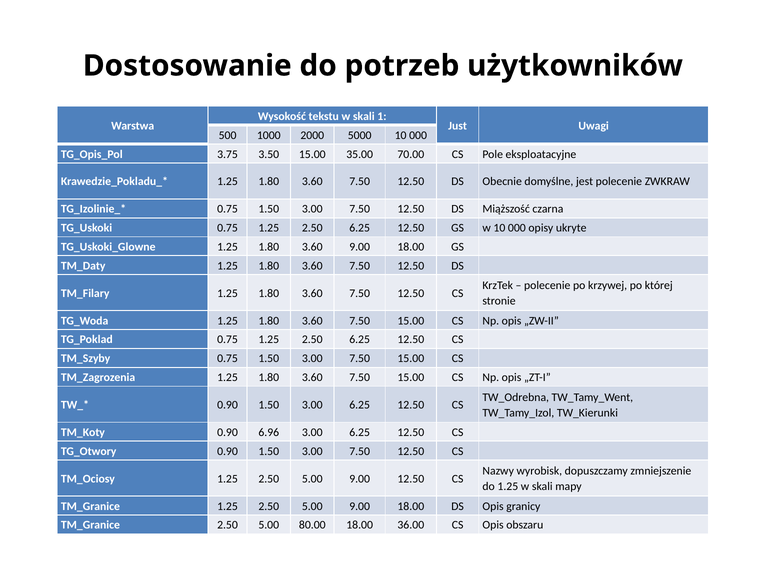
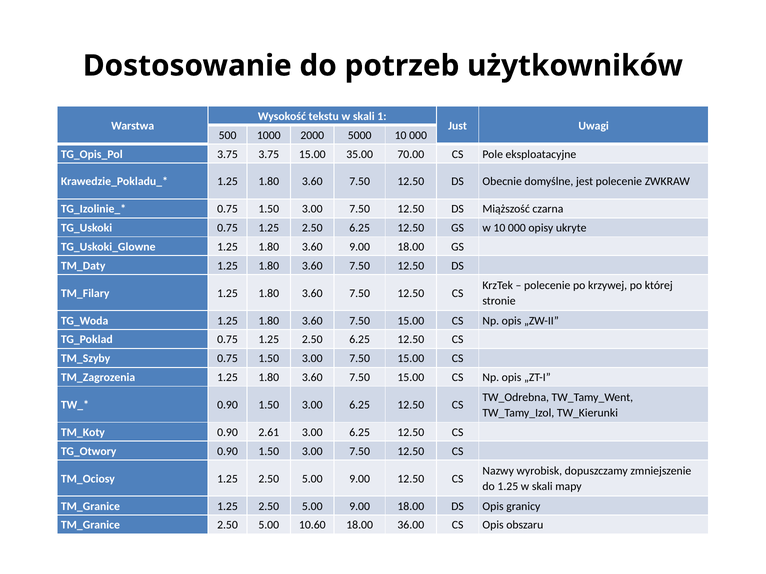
3.75 3.50: 3.50 -> 3.75
6.96: 6.96 -> 2.61
80.00: 80.00 -> 10.60
